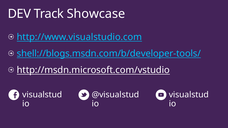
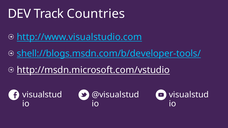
Showcase: Showcase -> Countries
